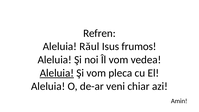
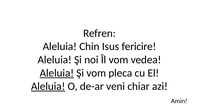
Răul: Răul -> Chin
frumos: frumos -> fericire
Aleluia at (48, 86) underline: none -> present
